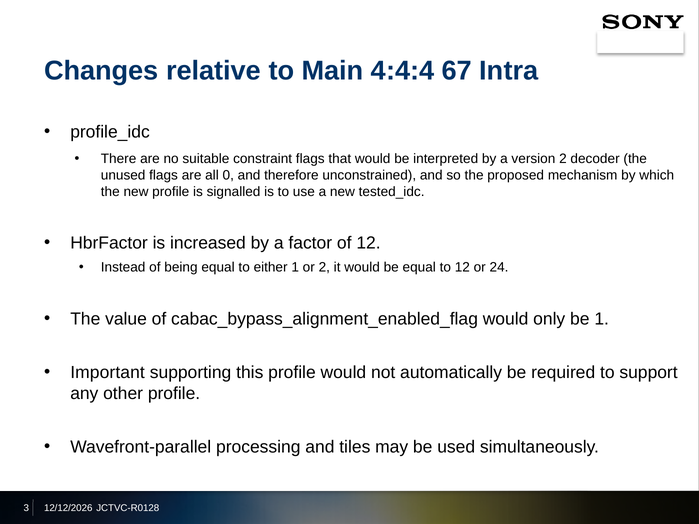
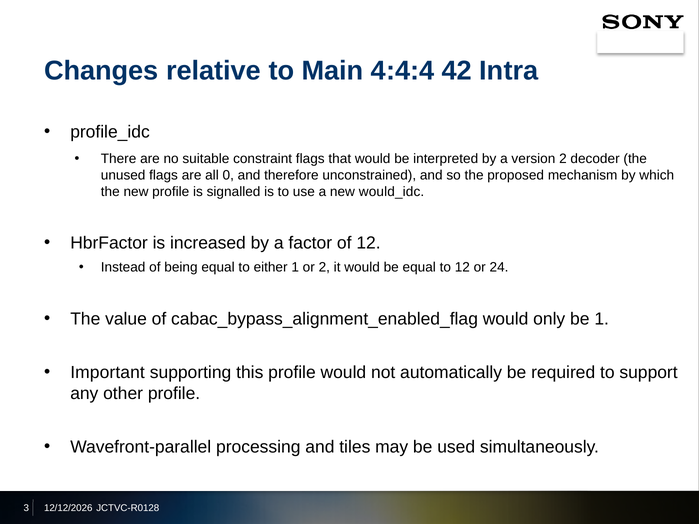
67: 67 -> 42
tested_idc: tested_idc -> would_idc
